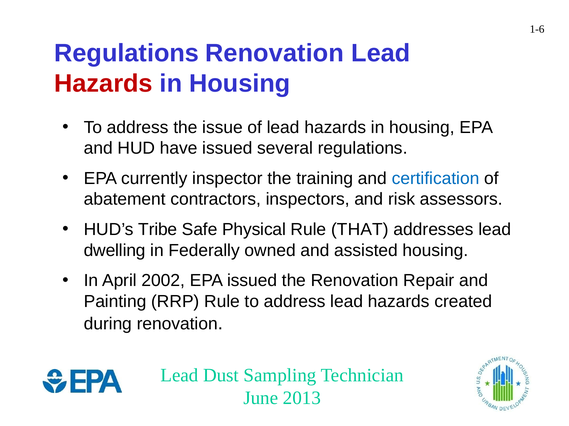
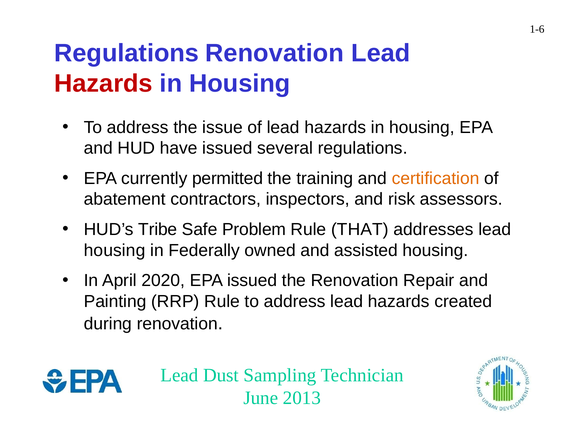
inspector: inspector -> permitted
certification colour: blue -> orange
Physical: Physical -> Problem
dwelling at (115, 251): dwelling -> housing
2002: 2002 -> 2020
